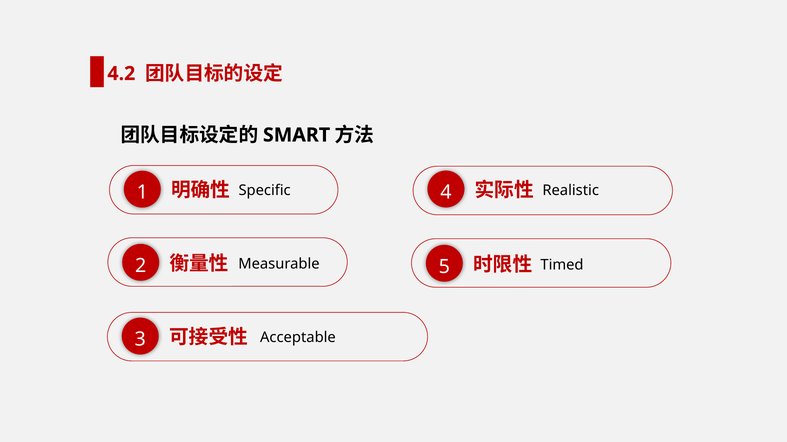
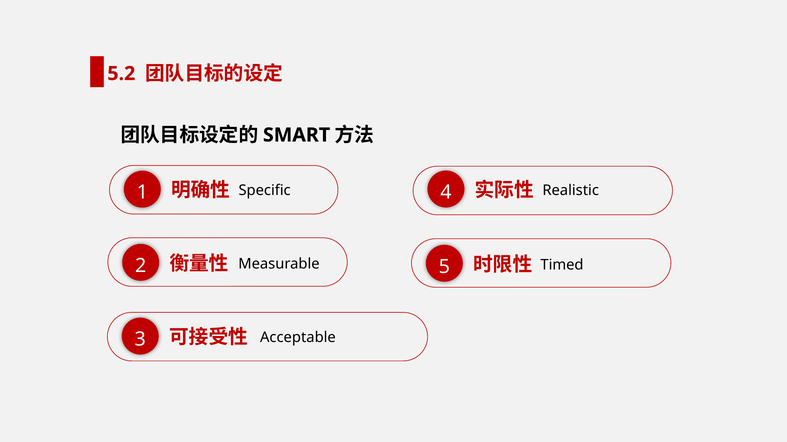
4.2: 4.2 -> 5.2
